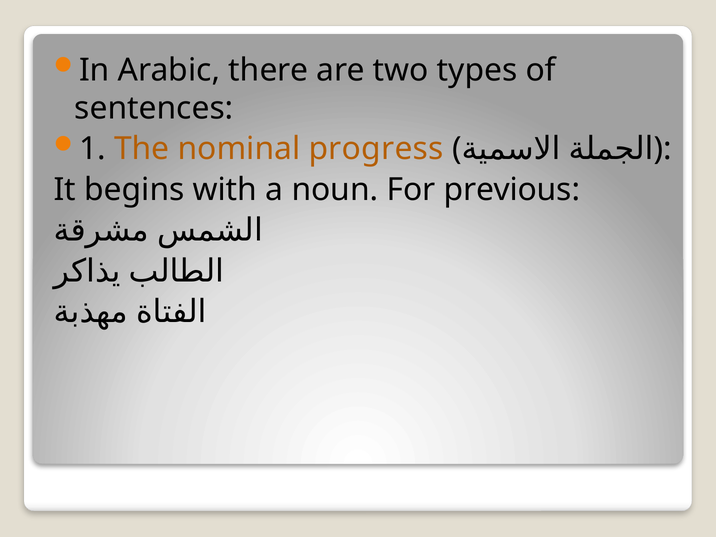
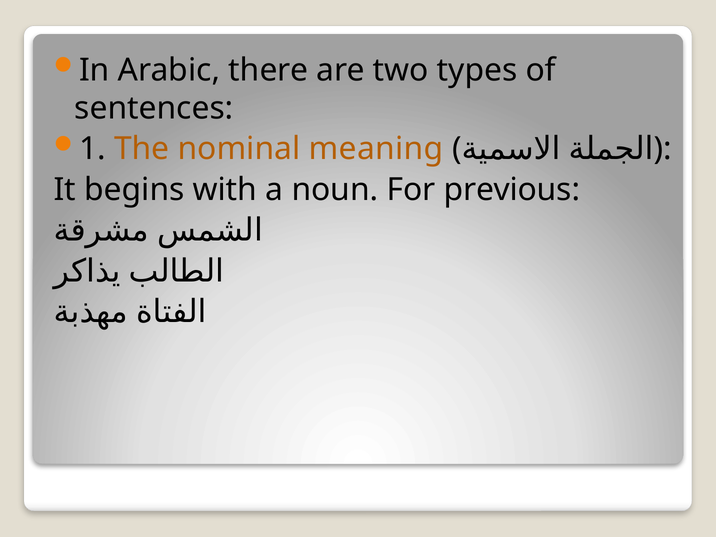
progress: progress -> meaning
